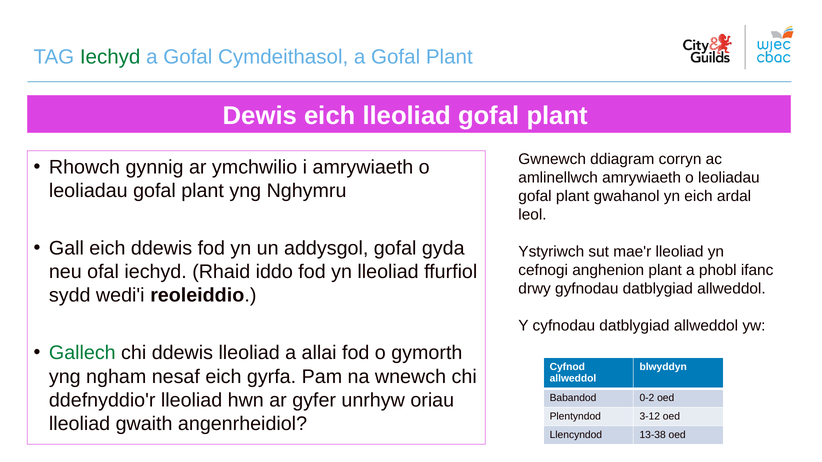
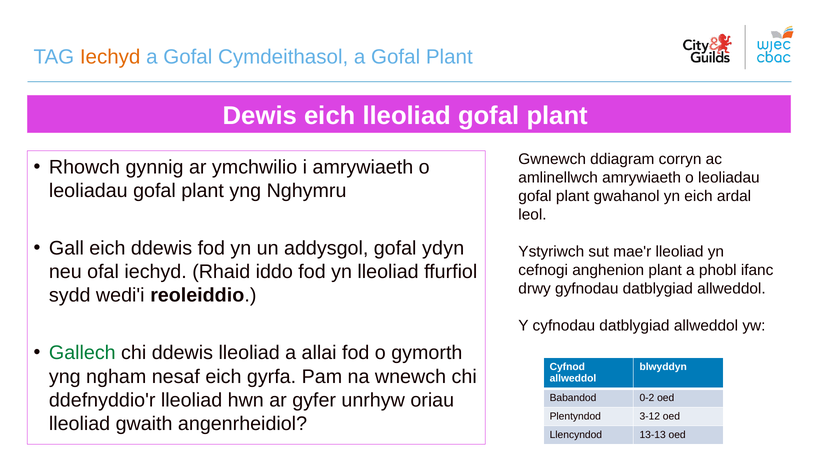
Iechyd at (110, 57) colour: green -> orange
gyda: gyda -> ydyn
13-38: 13-38 -> 13-13
